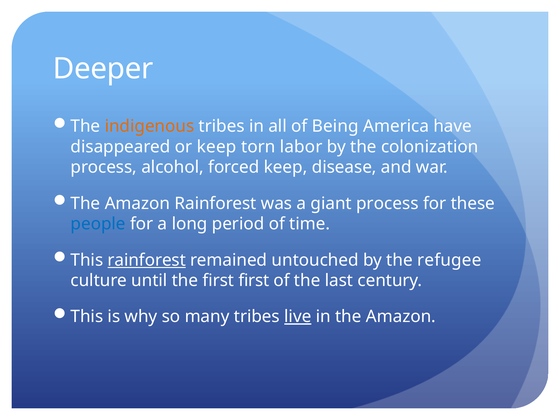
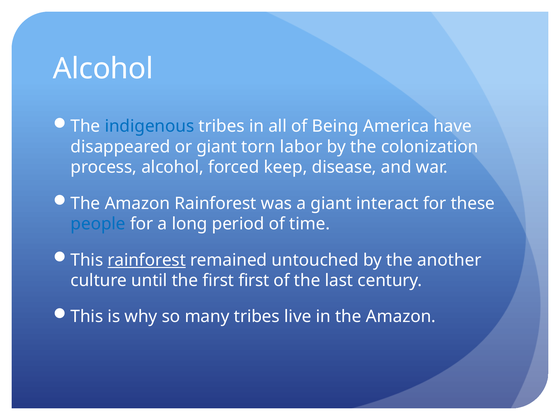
Deeper at (103, 69): Deeper -> Alcohol
indigenous colour: orange -> blue
or keep: keep -> giant
giant process: process -> interact
refugee: refugee -> another
live underline: present -> none
